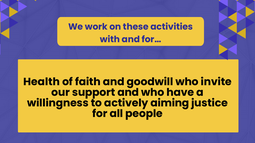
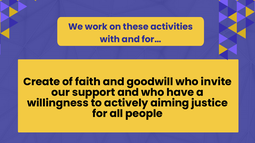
Health: Health -> Create
